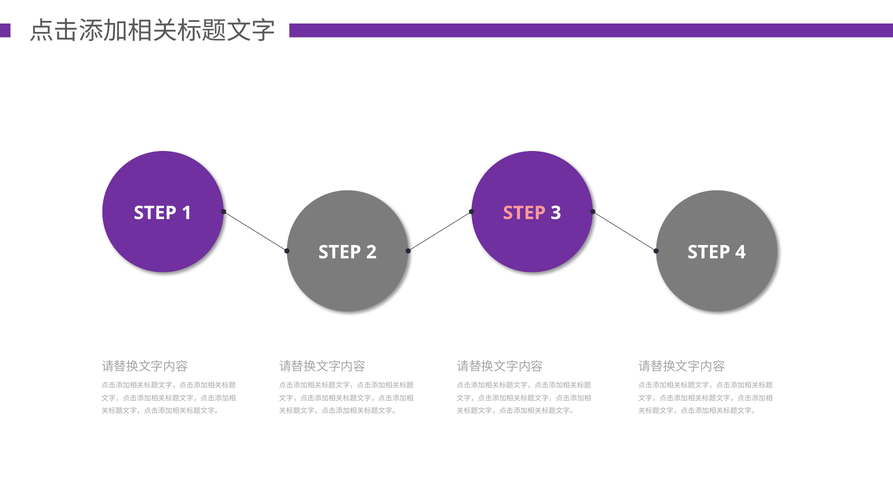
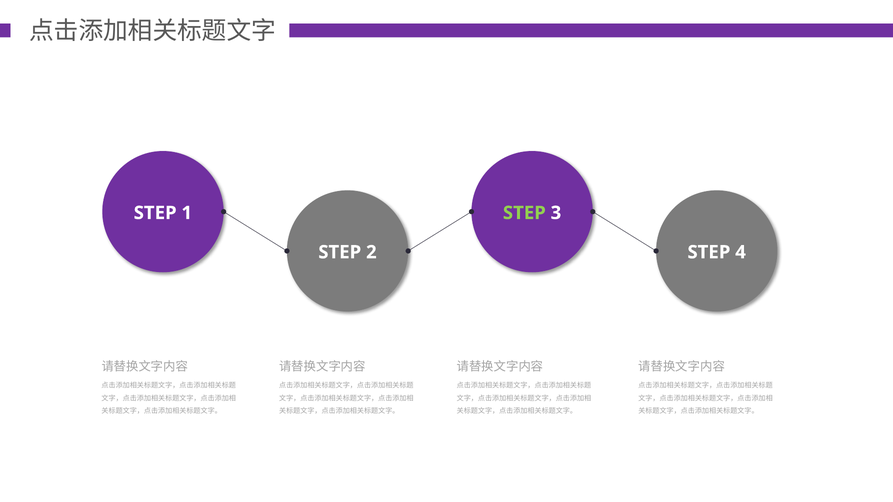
STEP at (524, 213) colour: pink -> light green
